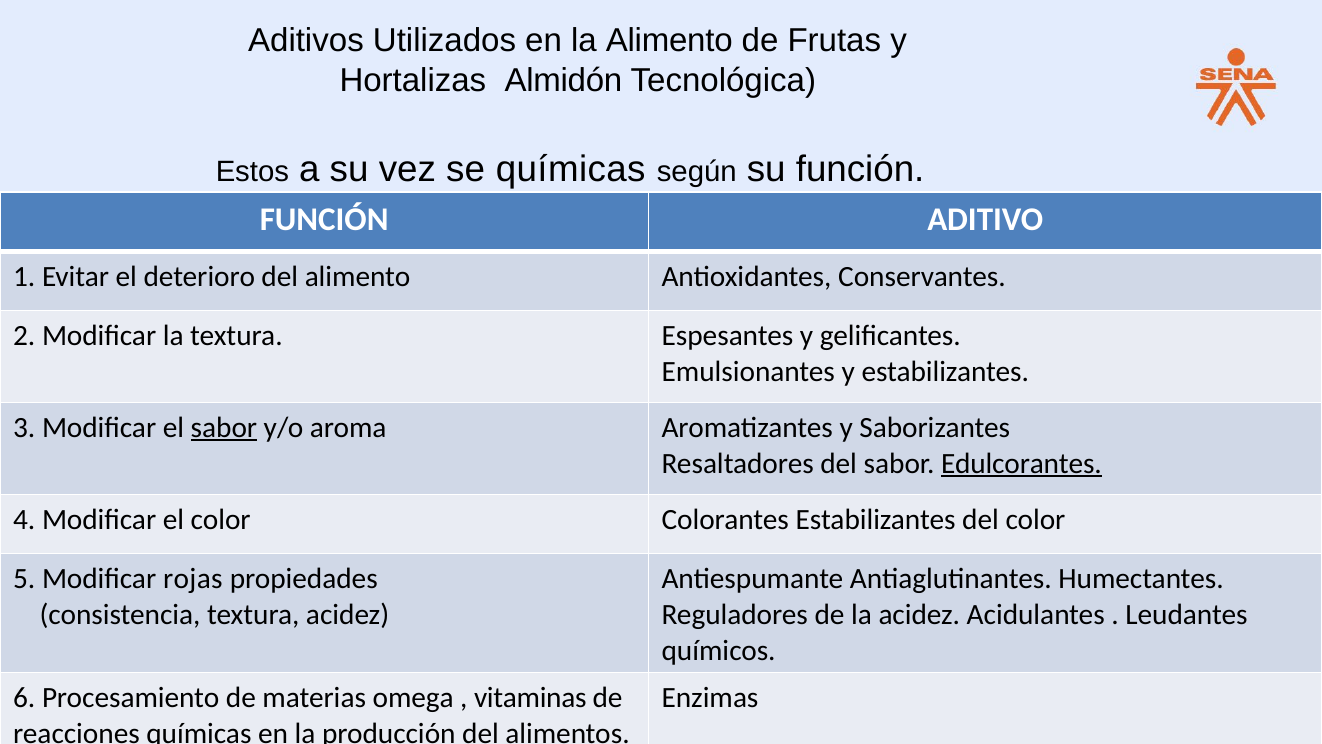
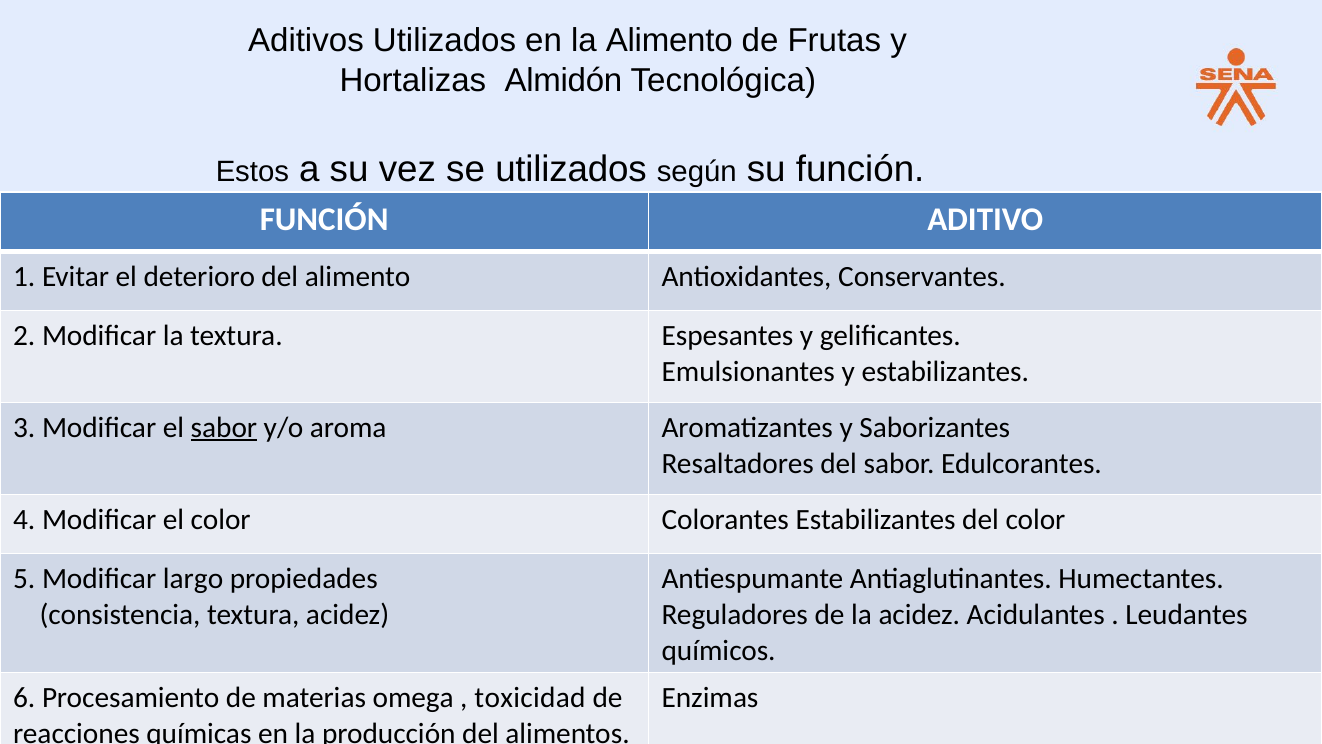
se químicas: químicas -> utilizados
Edulcorantes underline: present -> none
rojas: rojas -> largo
vitaminas at (530, 697): vitaminas -> toxicidad
